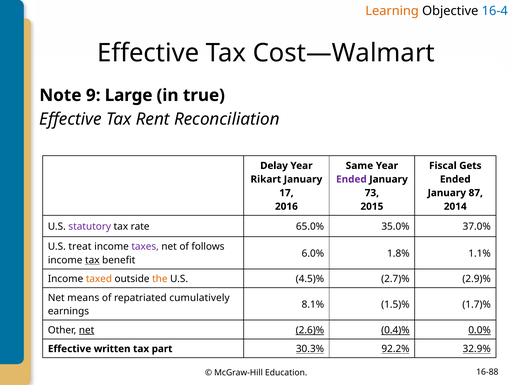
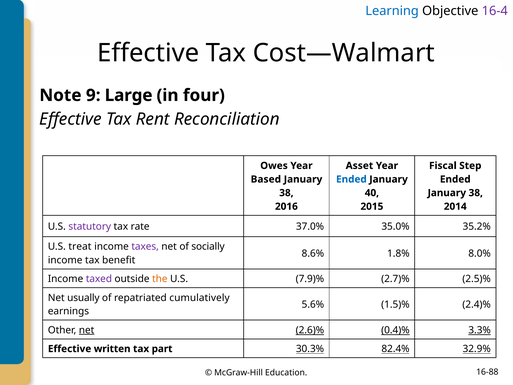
Learning colour: orange -> blue
16-4 colour: blue -> purple
true: true -> four
Delay: Delay -> Owes
Same: Same -> Asset
Gets: Gets -> Step
Rikart: Rikart -> Based
Ended at (351, 179) colour: purple -> blue
17 at (286, 193): 17 -> 38
73: 73 -> 40
87 at (476, 193): 87 -> 38
65.0%: 65.0% -> 37.0%
37.0%: 37.0% -> 35.2%
follows: follows -> socially
6.0%: 6.0% -> 8.6%
1.1%: 1.1% -> 8.0%
tax at (92, 260) underline: present -> none
taxed colour: orange -> purple
4.5)%: 4.5)% -> 7.9)%
2.9)%: 2.9)% -> 2.5)%
means: means -> usually
8.1%: 8.1% -> 5.6%
1.7)%: 1.7)% -> 2.4)%
0.0%: 0.0% -> 3.3%
92.2%: 92.2% -> 82.4%
